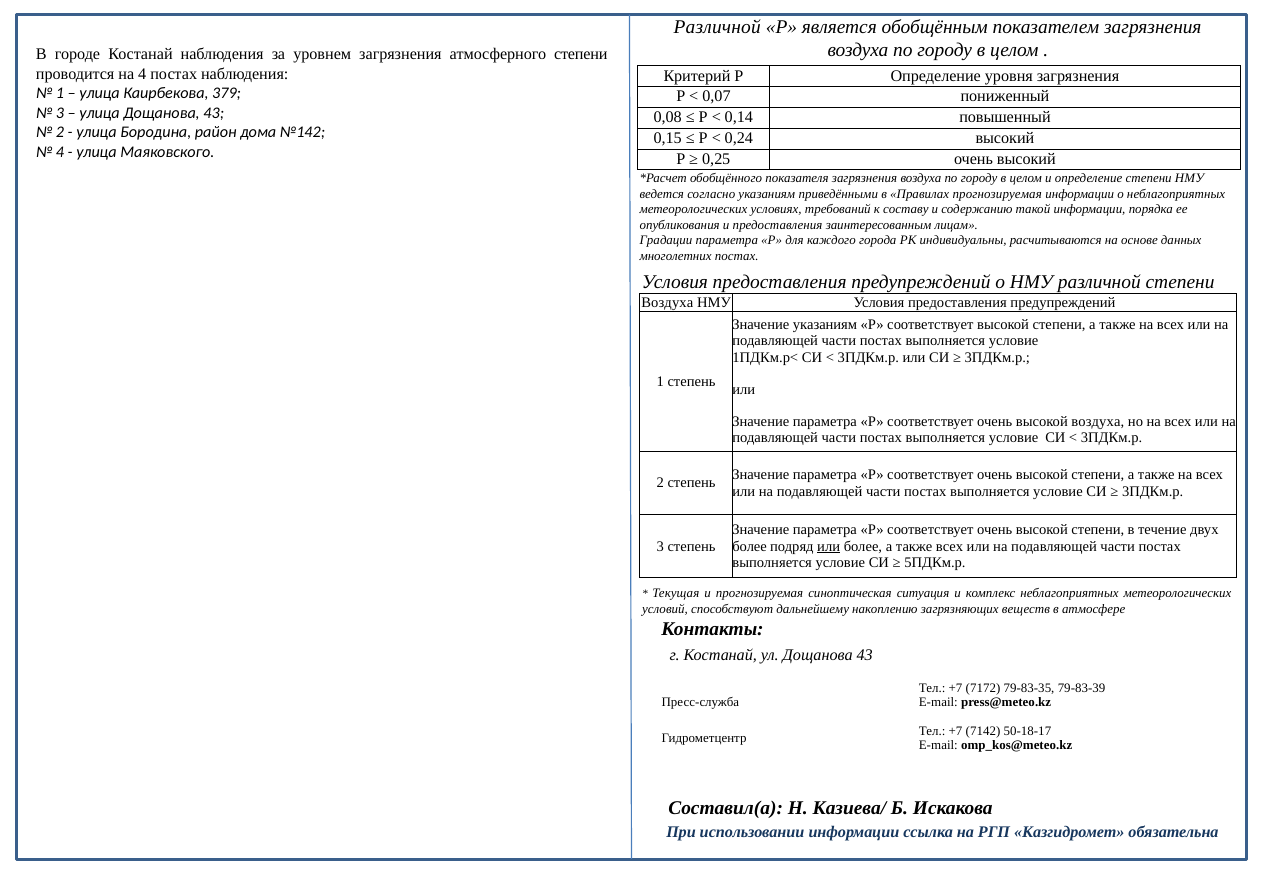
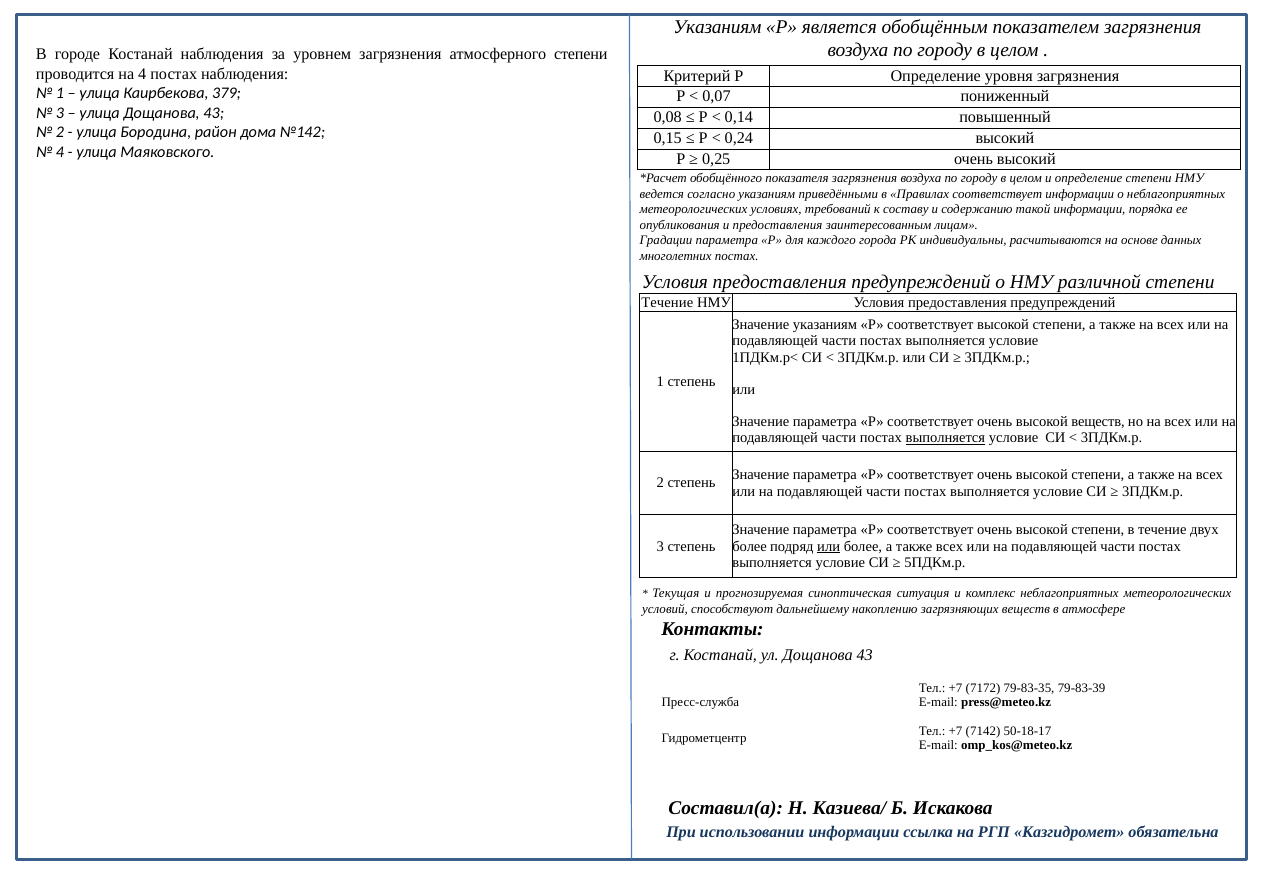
Различной at (717, 27): Различной -> Указаниям
Правилах прогнозируемая: прогнозируемая -> соответствует
Воздуха at (667, 303): Воздуха -> Течение
высокой воздуха: воздуха -> веществ
выполняется at (945, 438) underline: none -> present
